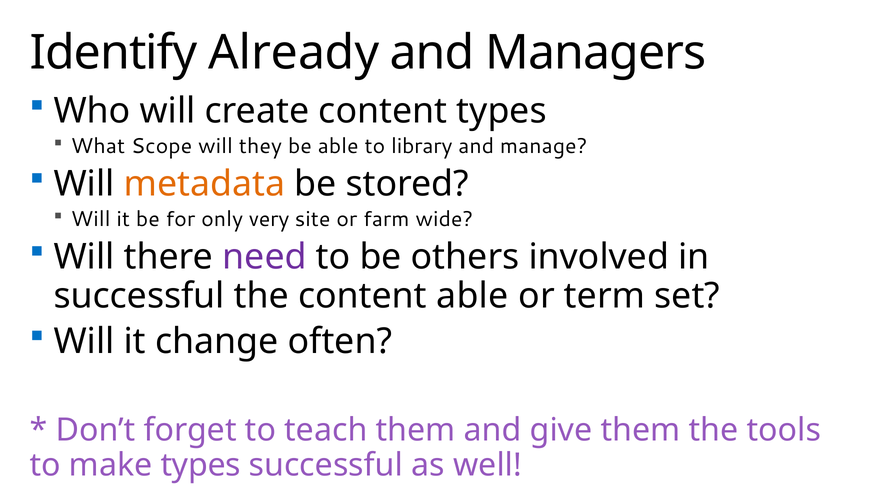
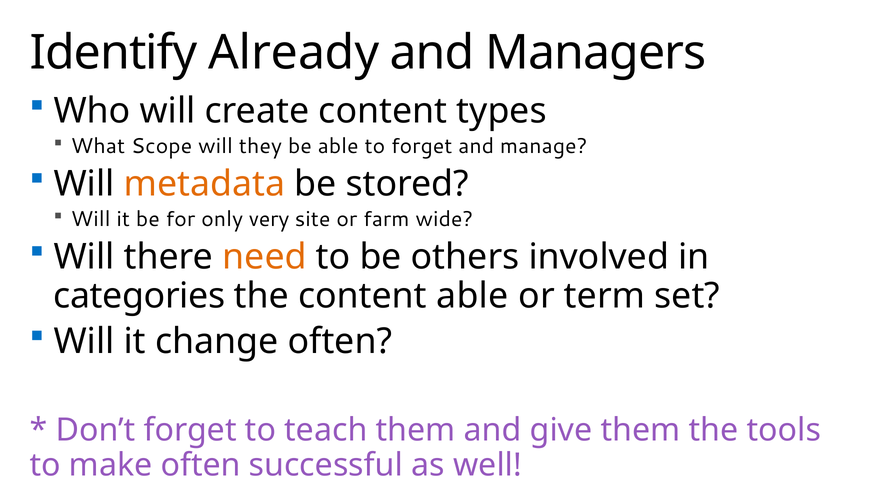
to library: library -> forget
need colour: purple -> orange
successful at (139, 296): successful -> categories
make types: types -> often
